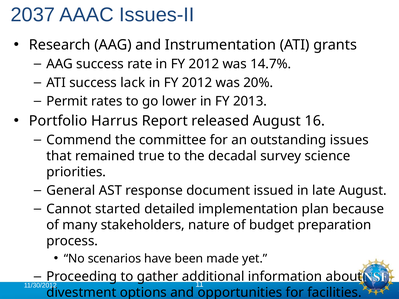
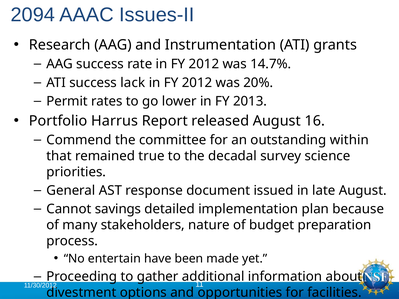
2037: 2037 -> 2094
issues: issues -> within
started: started -> savings
scenarios: scenarios -> entertain
